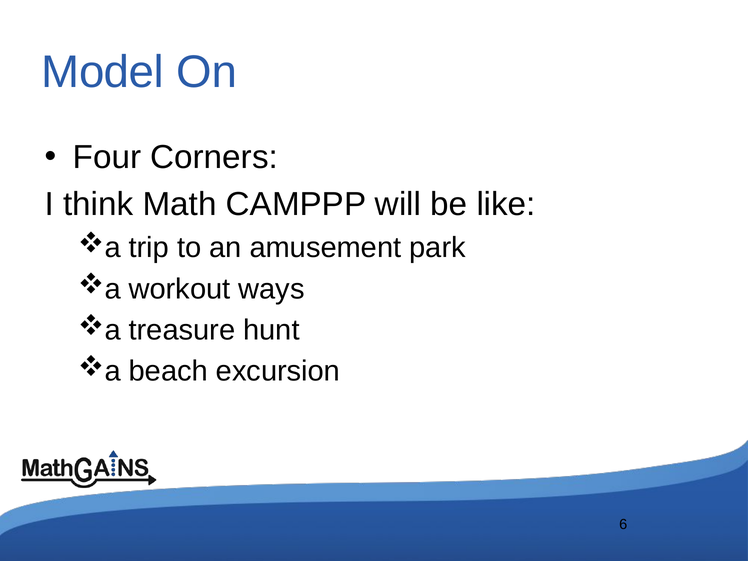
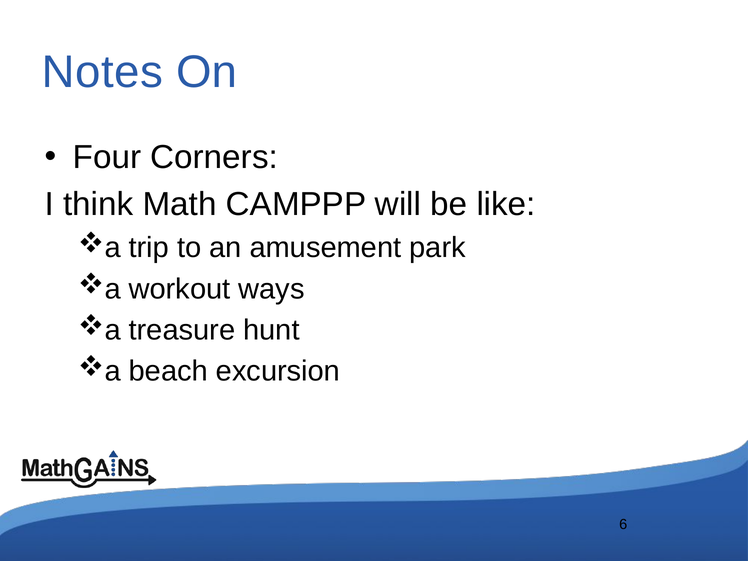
Model: Model -> Notes
